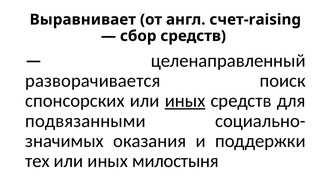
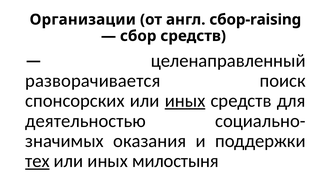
Выравнивает: Выравнивает -> Организации
счет-raising: счет-raising -> сбор-raising
подвязанными: подвязанными -> деятельностью
тех underline: none -> present
